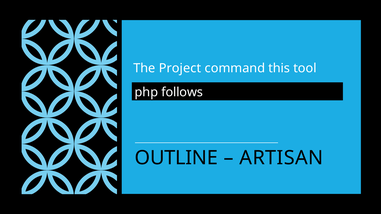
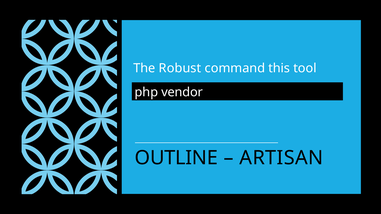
Project: Project -> Robust
follows: follows -> vendor
